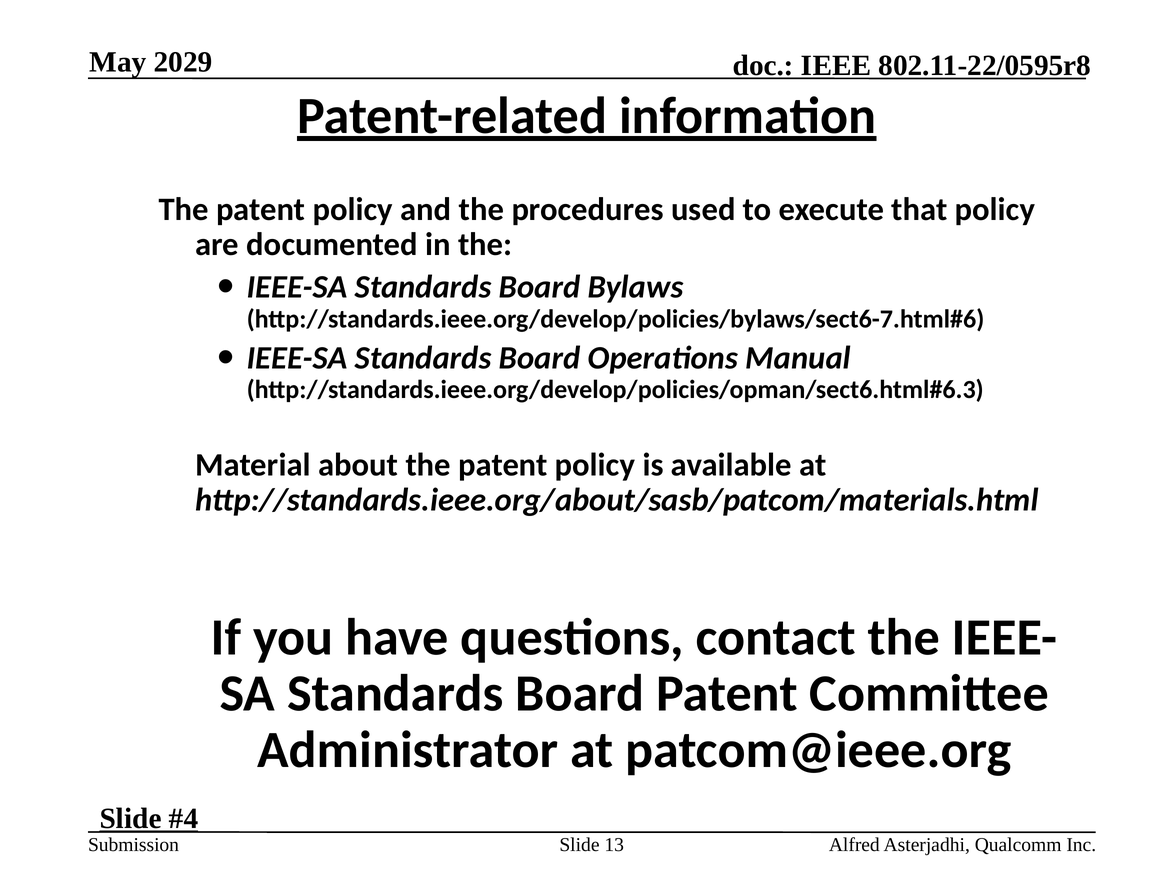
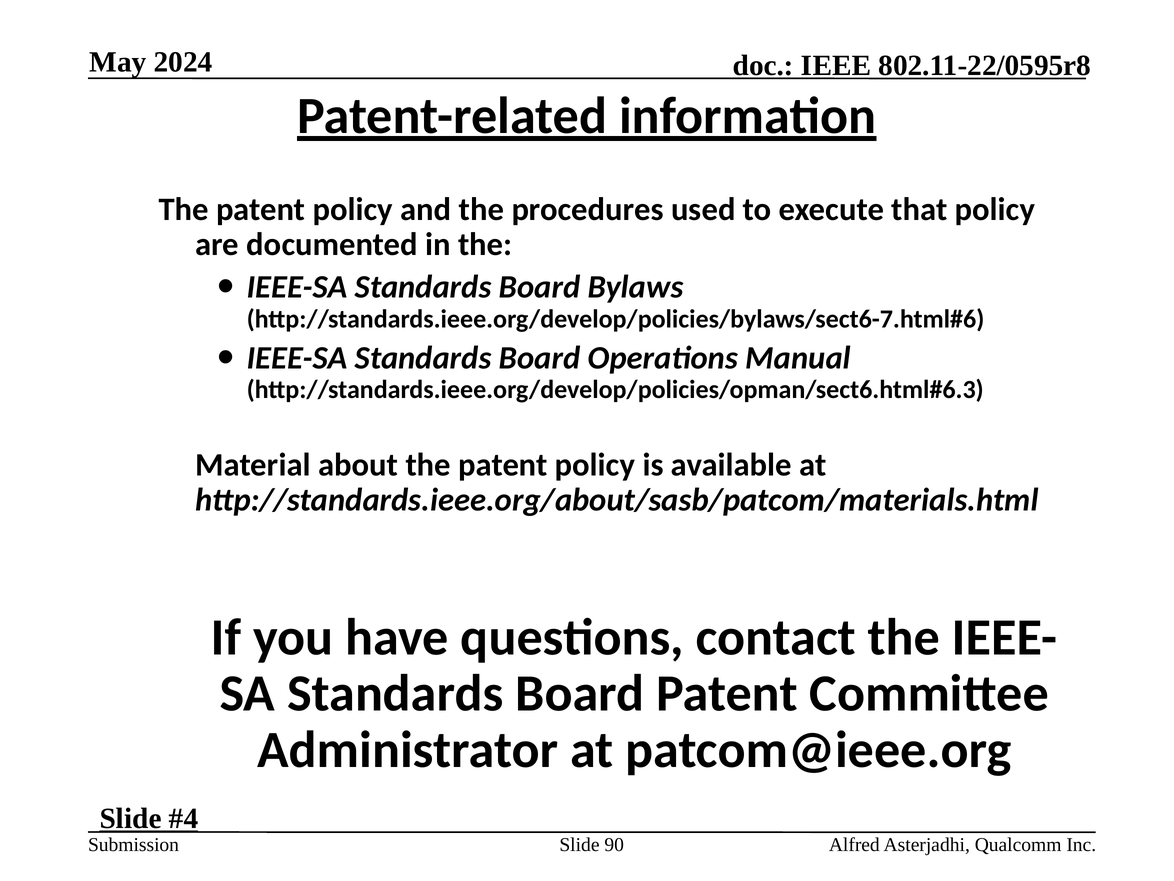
2029: 2029 -> 2024
13: 13 -> 90
